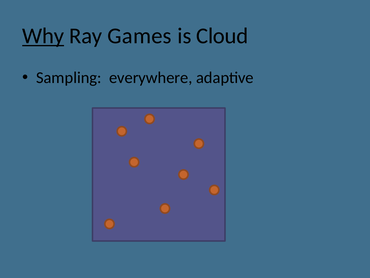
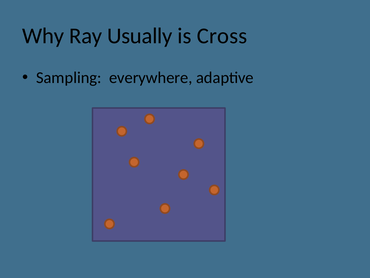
Why underline: present -> none
Games: Games -> Usually
Cloud: Cloud -> Cross
